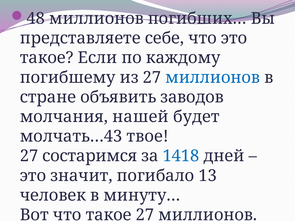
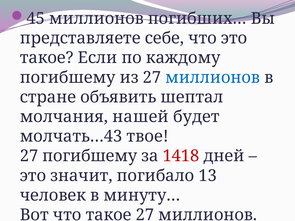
48: 48 -> 45
заводов: заводов -> шептал
27 состаримся: состаримся -> погибшему
1418 colour: blue -> red
